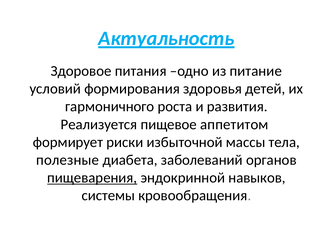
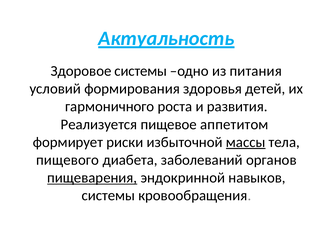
Здоровое питания: питания -> системы
питание: питание -> питания
массы underline: none -> present
полезные: полезные -> пищевого
